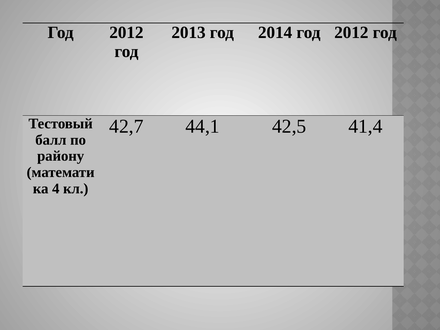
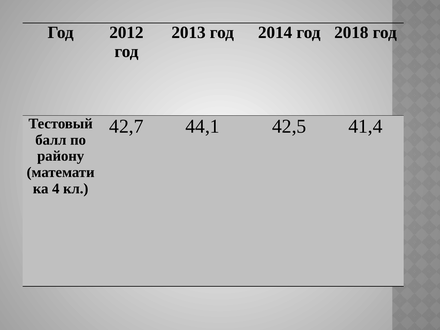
2014 год 2012: 2012 -> 2018
